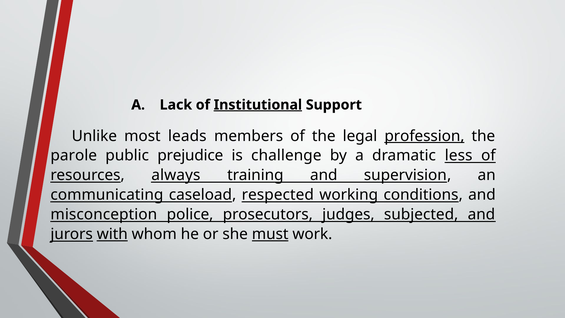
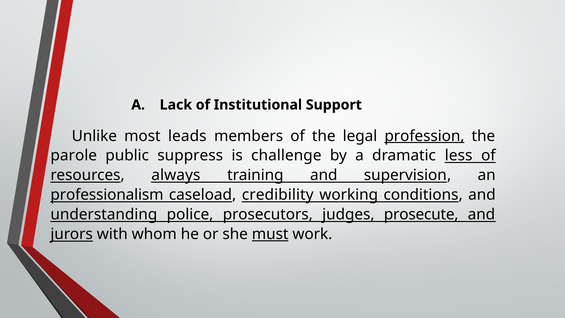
Institutional underline: present -> none
prejudice: prejudice -> suppress
communicating: communicating -> professionalism
respected: respected -> credibility
misconception: misconception -> understanding
subjected: subjected -> prosecute
with underline: present -> none
